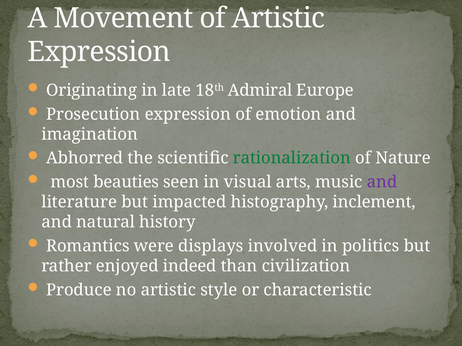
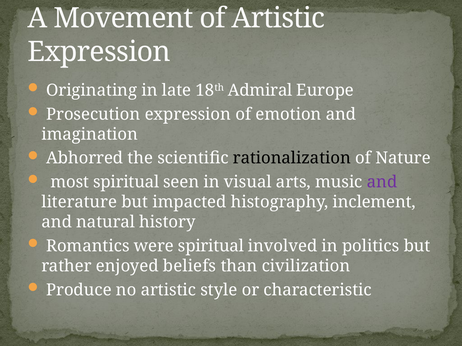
rationalization colour: green -> black
most beauties: beauties -> spiritual
were displays: displays -> spiritual
indeed: indeed -> beliefs
